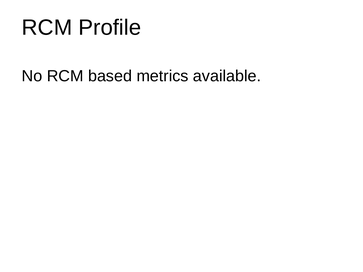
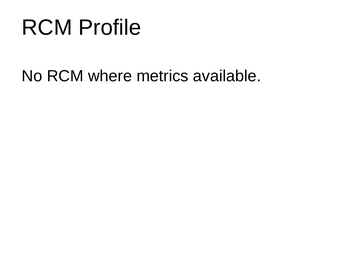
based: based -> where
